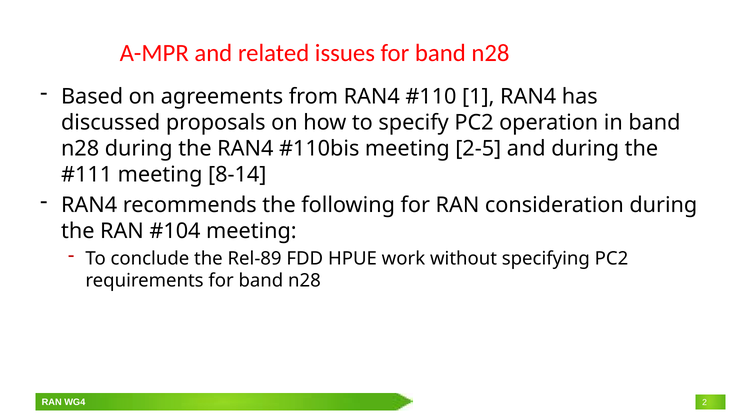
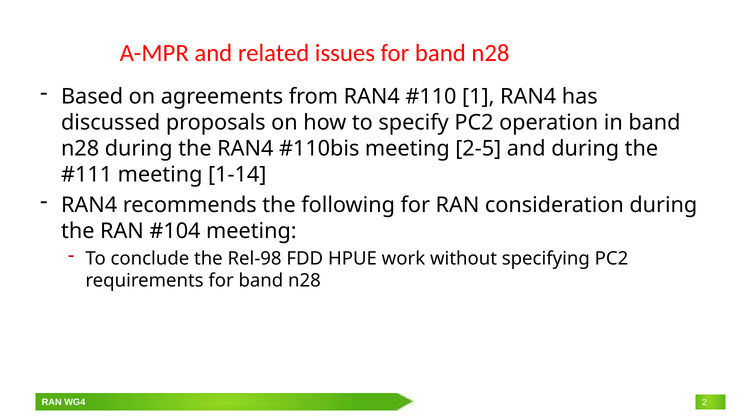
8-14: 8-14 -> 1-14
Rel-89: Rel-89 -> Rel-98
